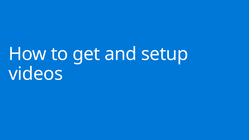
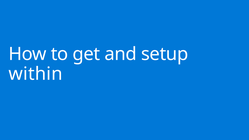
videos: videos -> within
